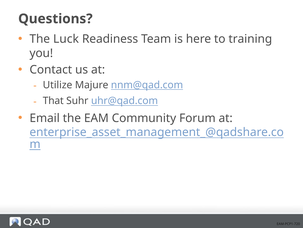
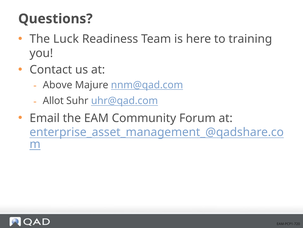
Utilize: Utilize -> Above
That: That -> Allot
